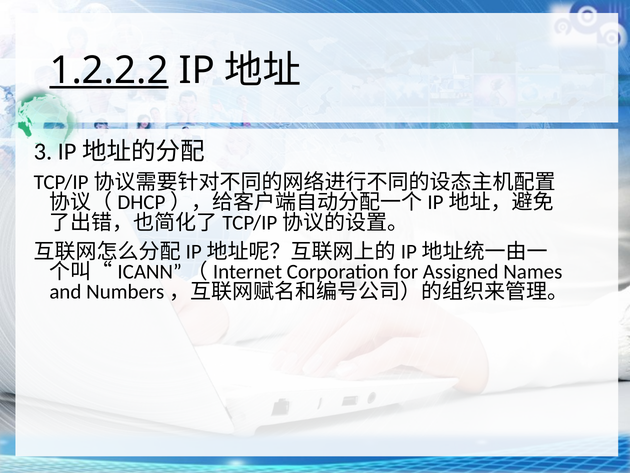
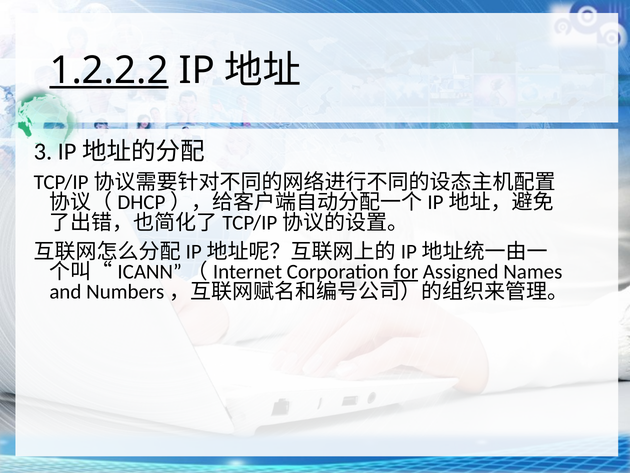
for underline: none -> present
